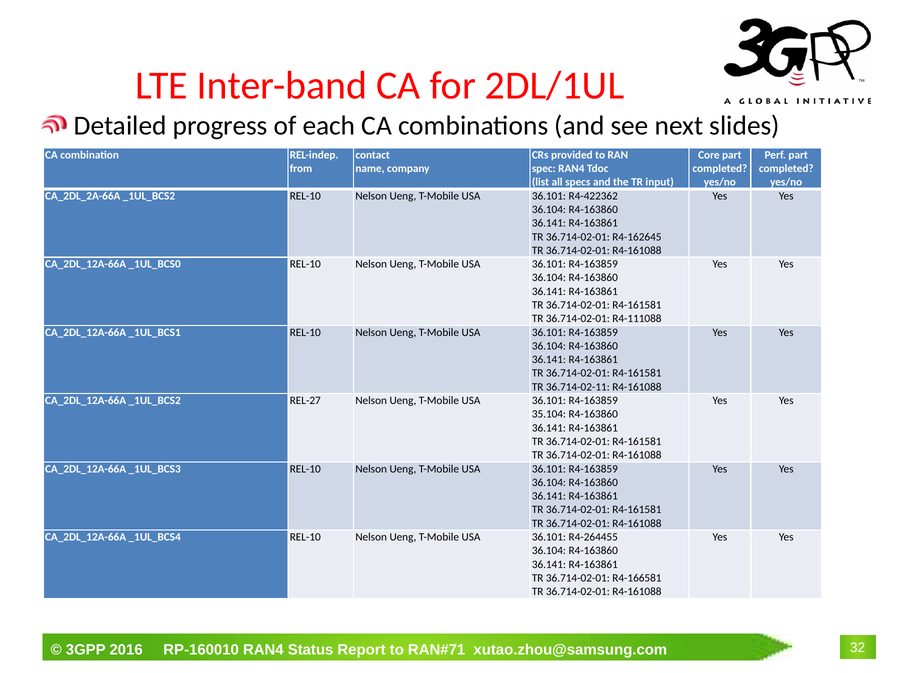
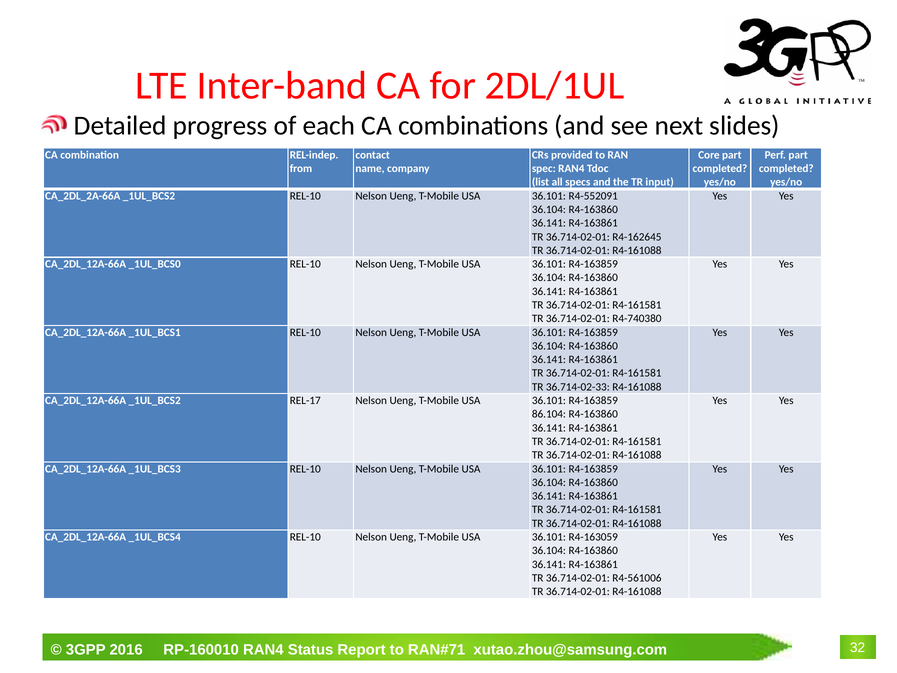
R4-422362: R4-422362 -> R4-552091
R4-111088: R4-111088 -> R4-740380
36.714-02-11: 36.714-02-11 -> 36.714-02-33
REL-27: REL-27 -> REL-17
35.104: 35.104 -> 86.104
R4-264455: R4-264455 -> R4-163059
R4-166581: R4-166581 -> R4-561006
